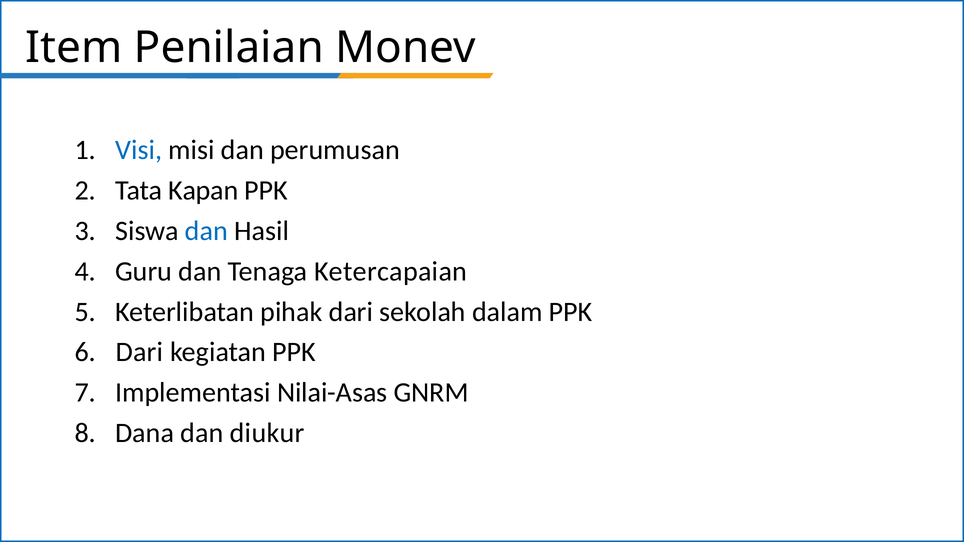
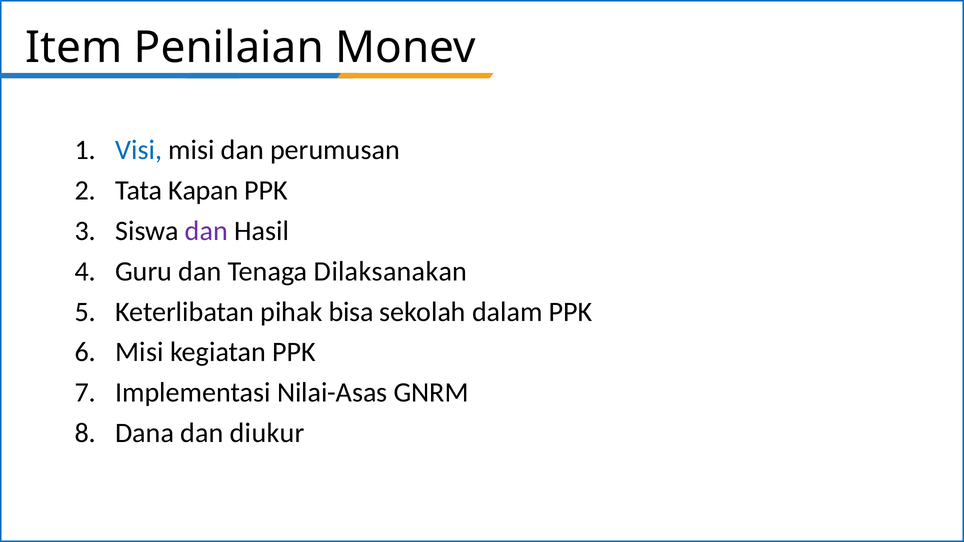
dan at (206, 231) colour: blue -> purple
Ketercapaian: Ketercapaian -> Dilaksanakan
pihak dari: dari -> bisa
Dari at (139, 352): Dari -> Misi
